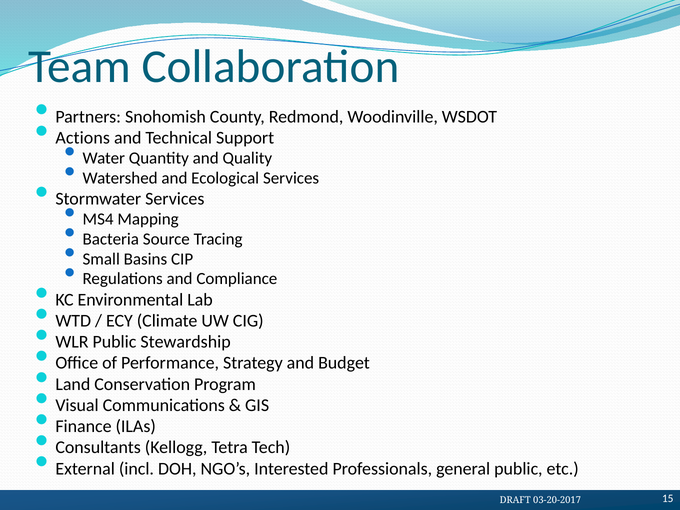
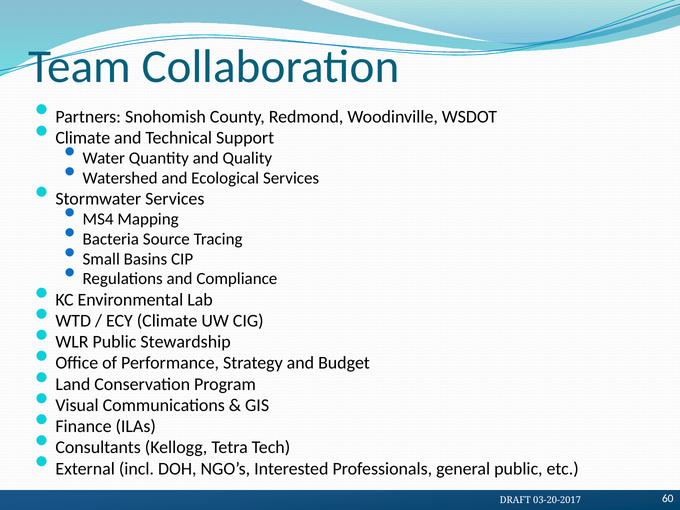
Actions at (83, 138): Actions -> Climate
15: 15 -> 60
